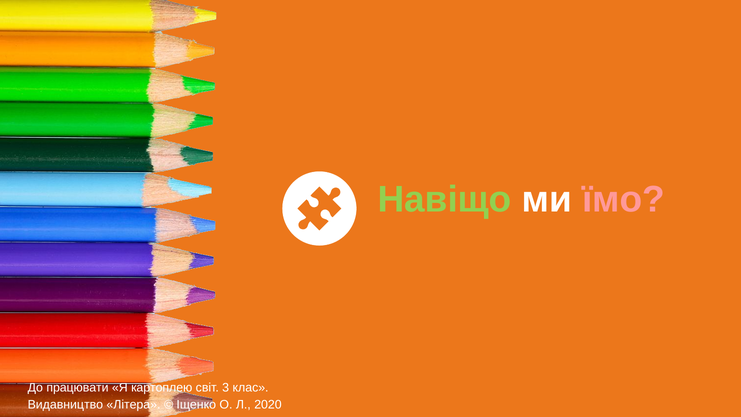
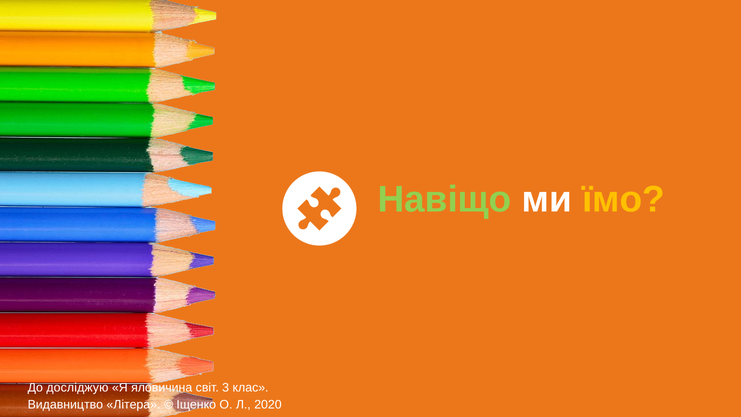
їмо colour: pink -> yellow
працювати: працювати -> досліджую
картоплею: картоплею -> яловичина
